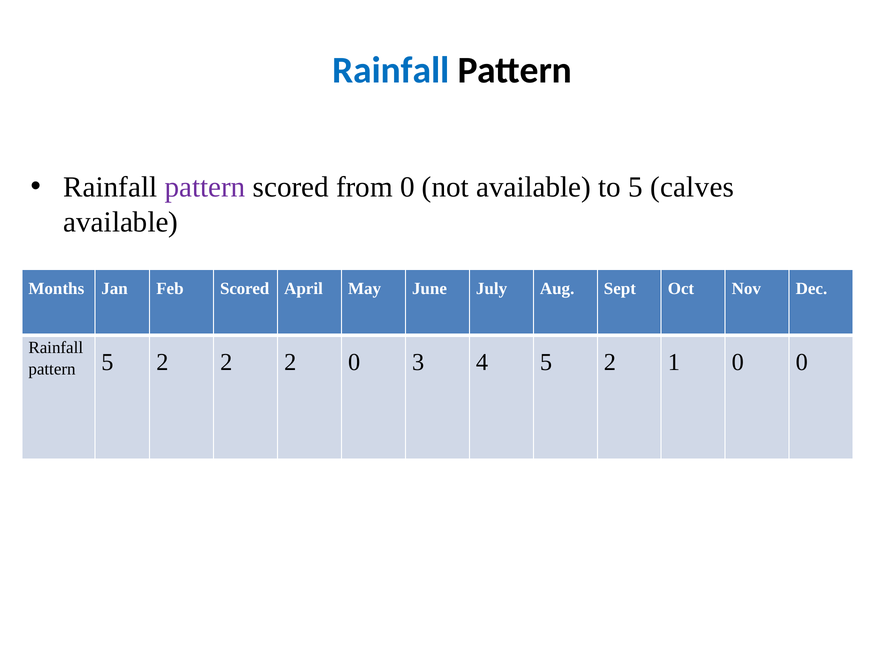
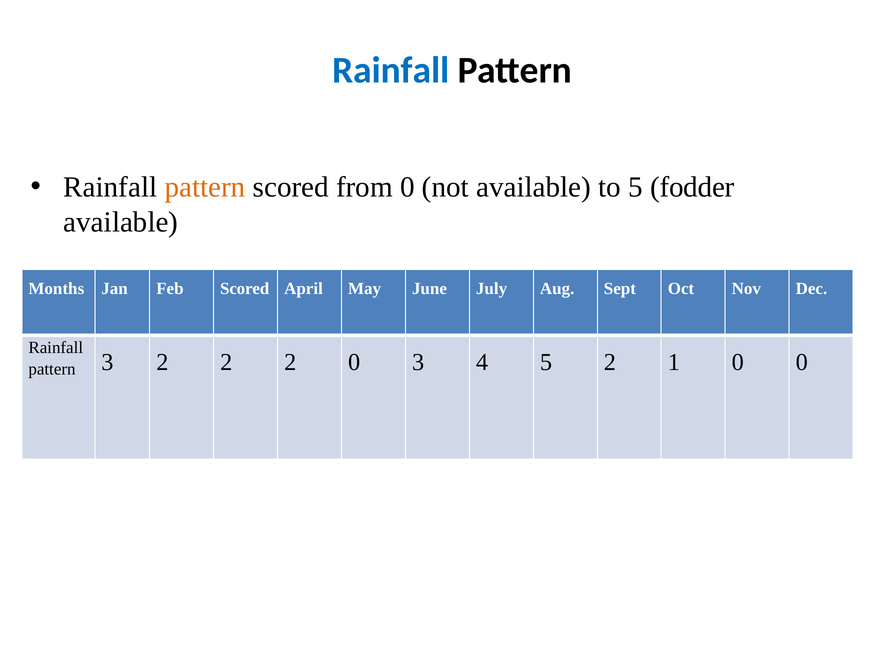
pattern at (205, 187) colour: purple -> orange
calves: calves -> fodder
pattern 5: 5 -> 3
